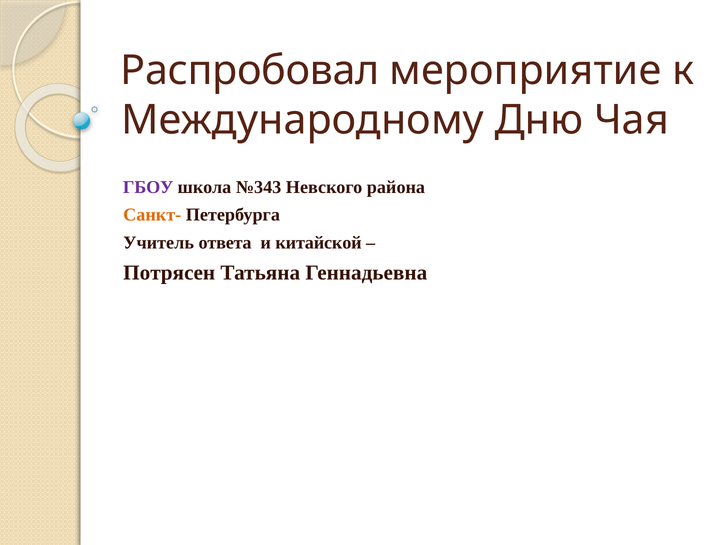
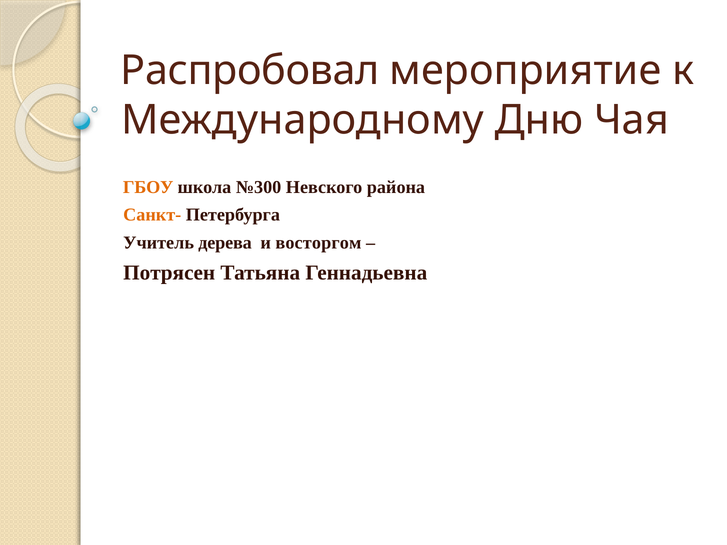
ГБОУ colour: purple -> orange
№343: №343 -> №300
ответа: ответа -> дерева
китайской: китайской -> восторгом
